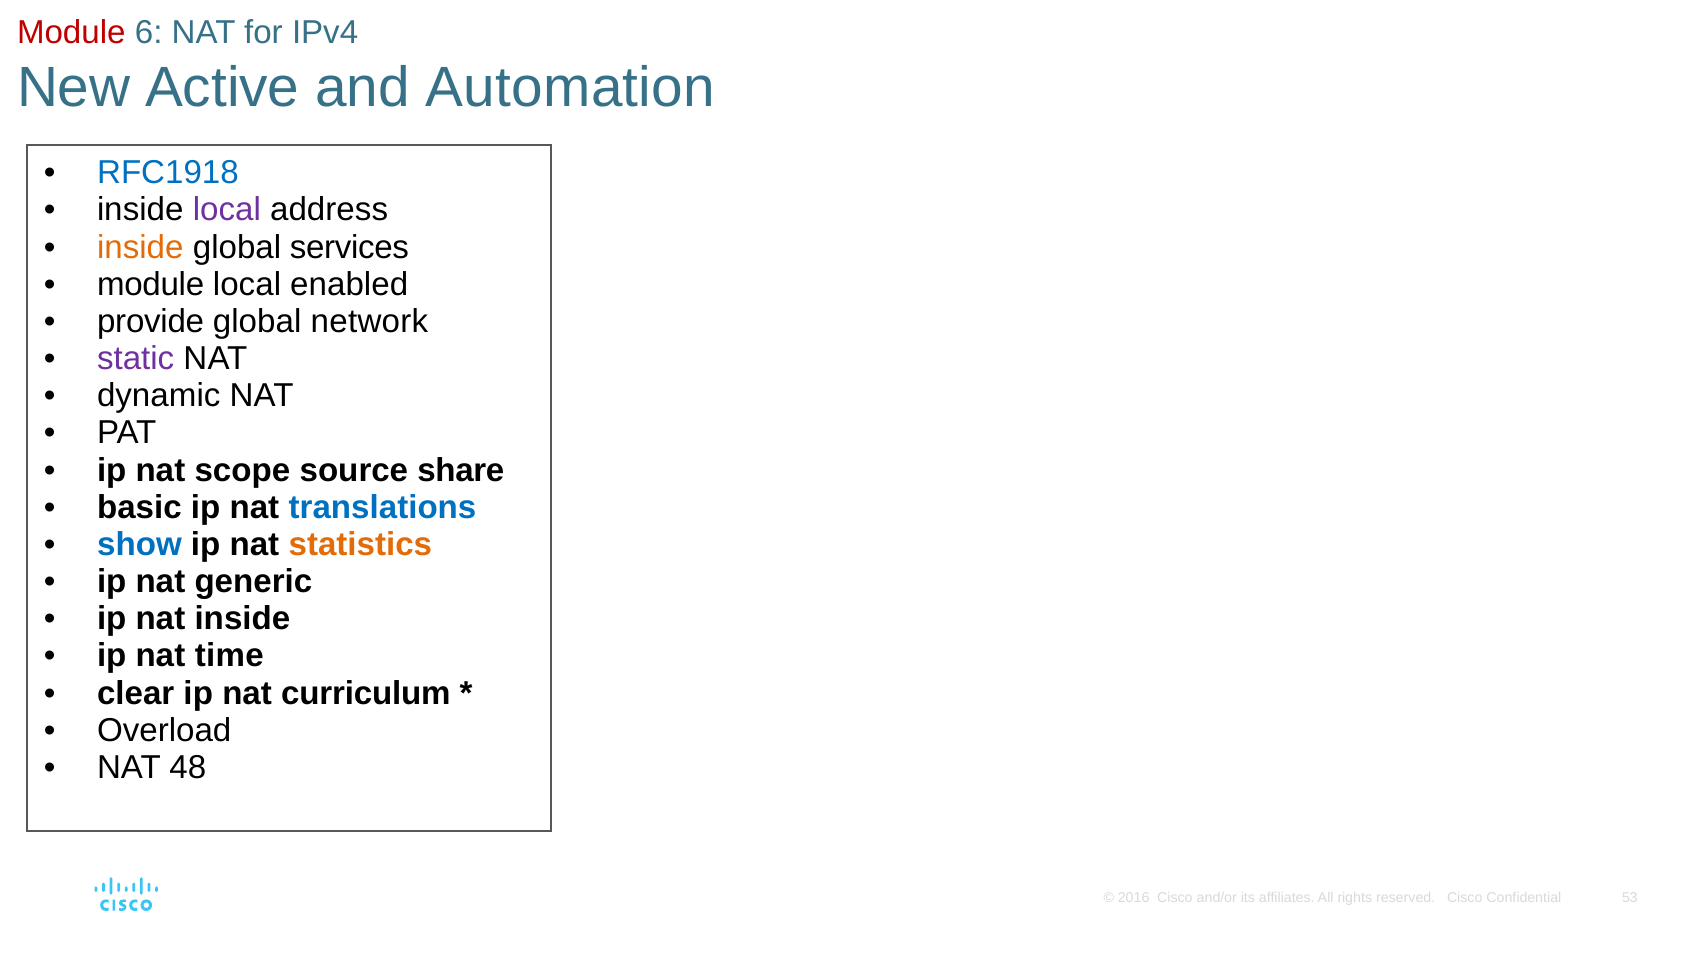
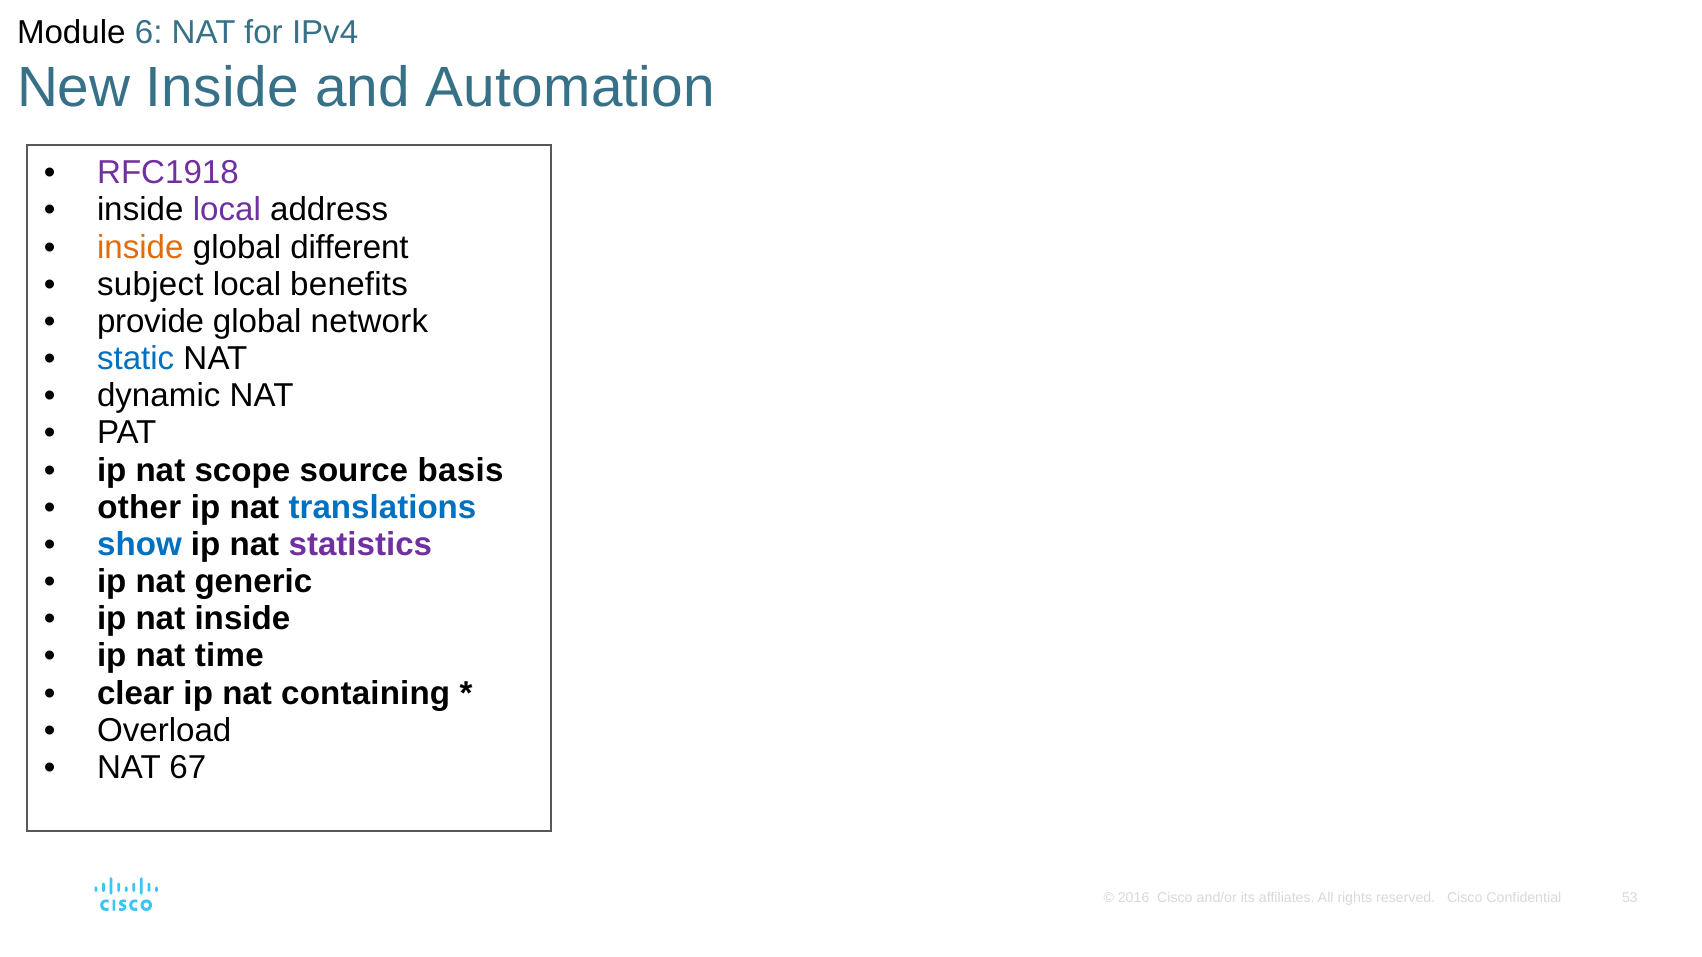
Module at (71, 33) colour: red -> black
New Active: Active -> Inside
RFC1918 colour: blue -> purple
services: services -> different
module at (151, 284): module -> subject
enabled: enabled -> benefits
static colour: purple -> blue
share: share -> basis
basic: basic -> other
statistics colour: orange -> purple
curriculum: curriculum -> containing
48: 48 -> 67
